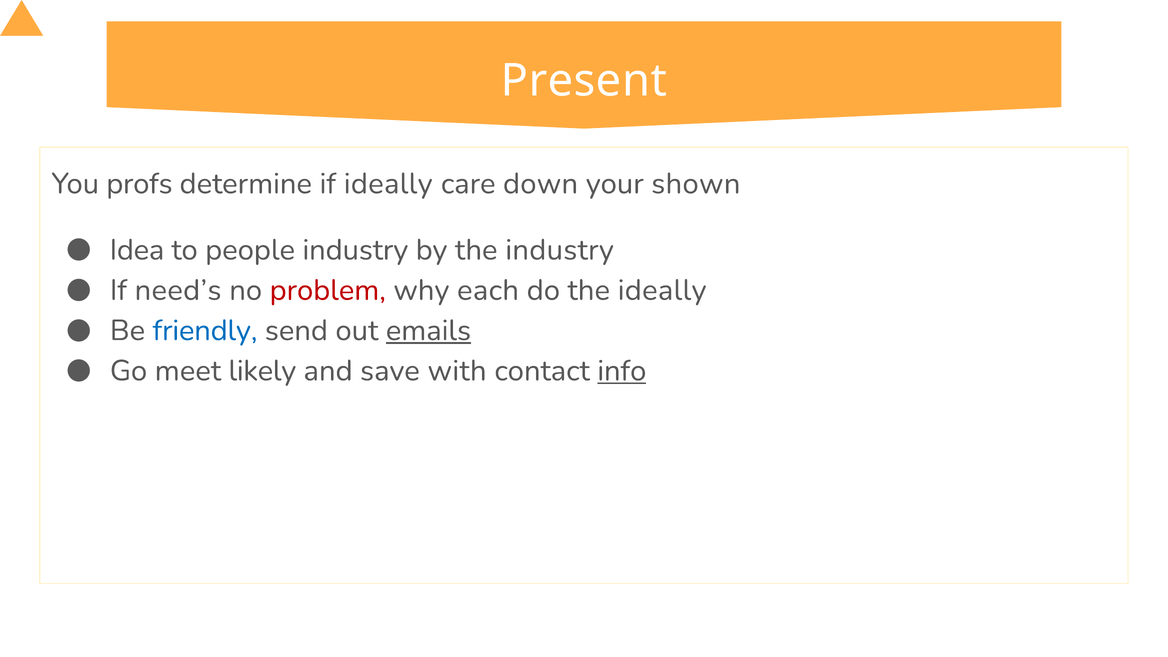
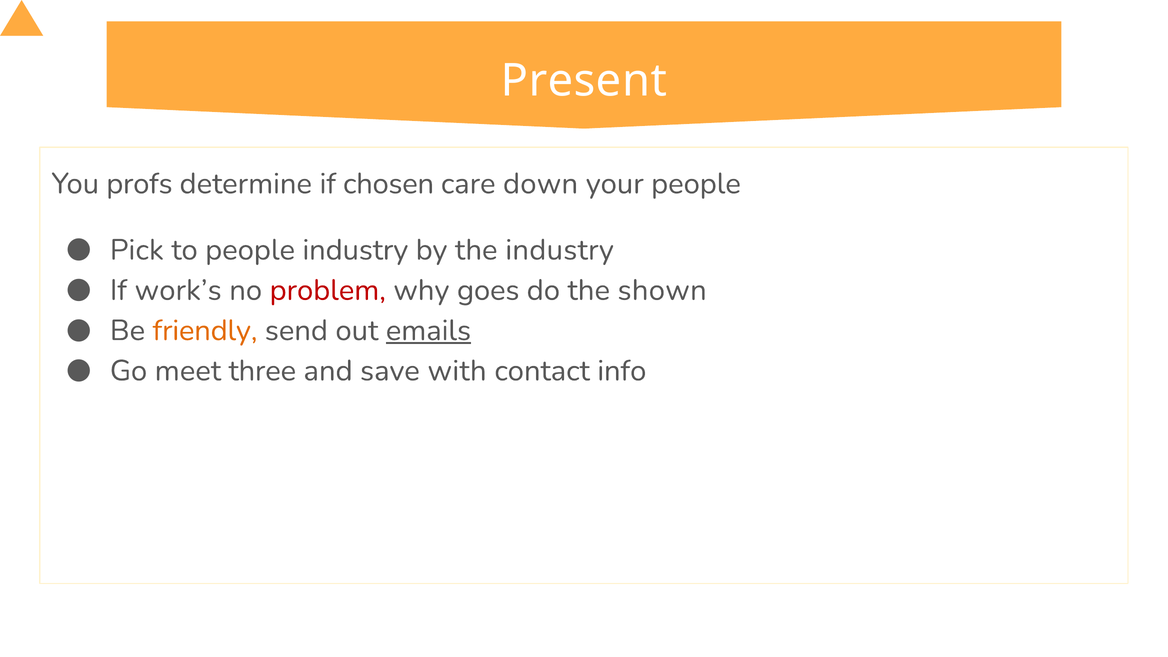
if ideally: ideally -> chosen
your shown: shown -> people
Idea: Idea -> Pick
need’s: need’s -> work’s
each: each -> goes
the ideally: ideally -> shown
friendly colour: blue -> orange
likely: likely -> three
info underline: present -> none
